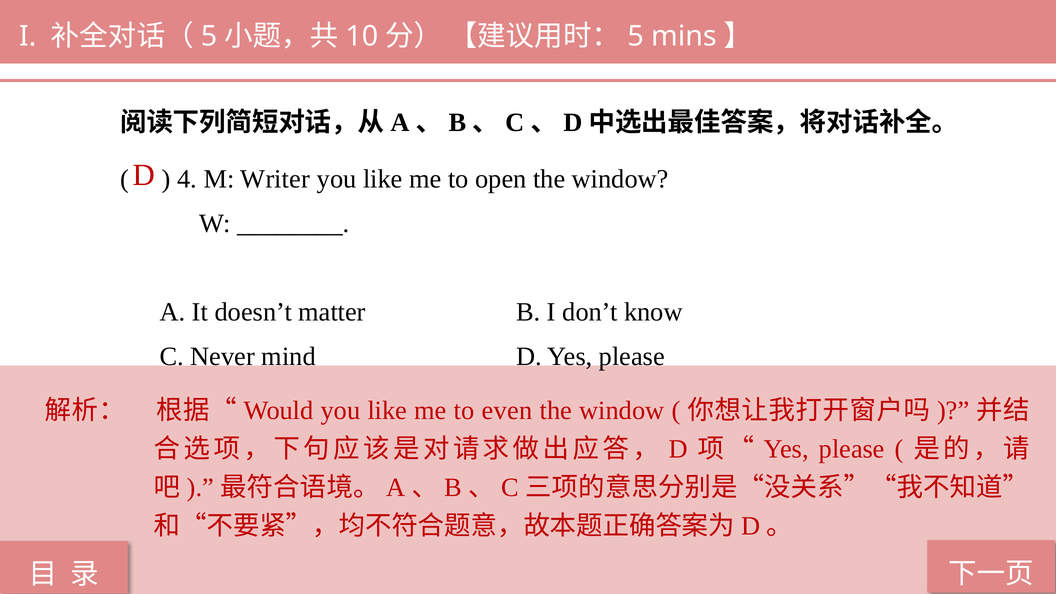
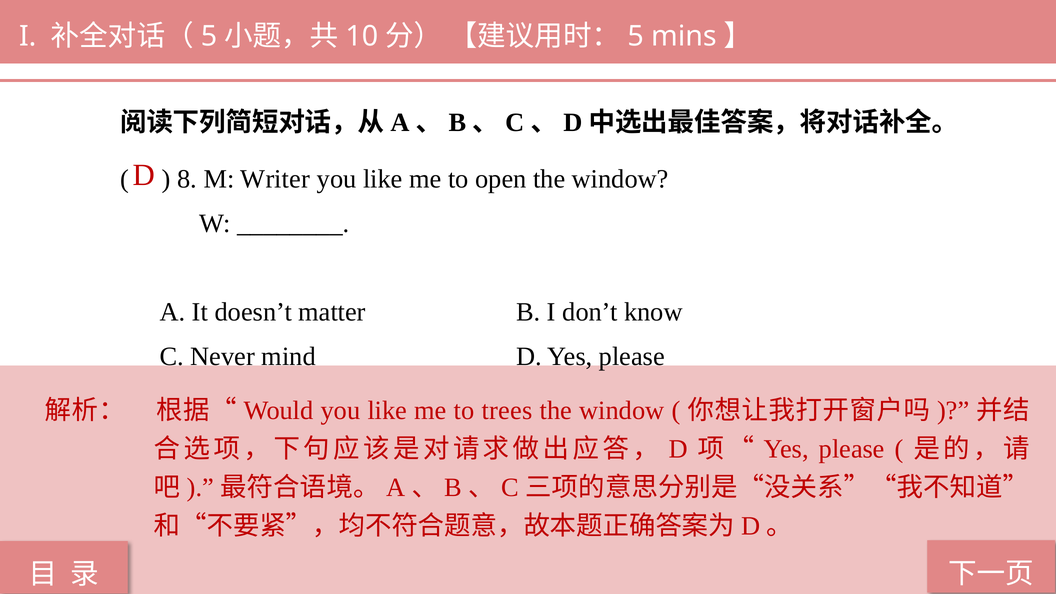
4: 4 -> 8
even: even -> trees
